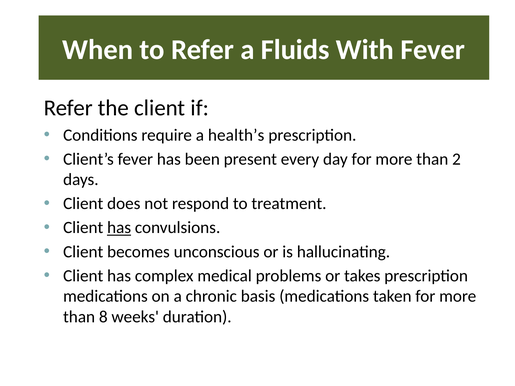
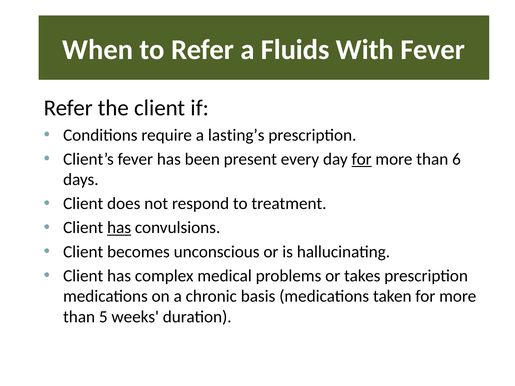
health’s: health’s -> lasting’s
for at (362, 159) underline: none -> present
2: 2 -> 6
8: 8 -> 5
